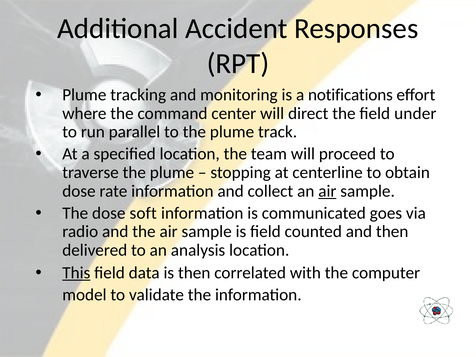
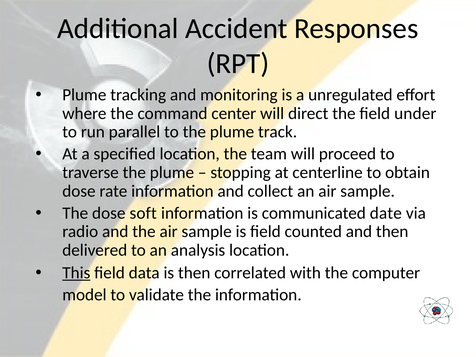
notifications: notifications -> unregulated
air at (327, 191) underline: present -> none
goes: goes -> date
